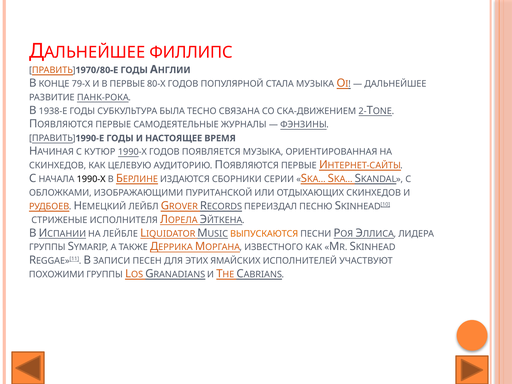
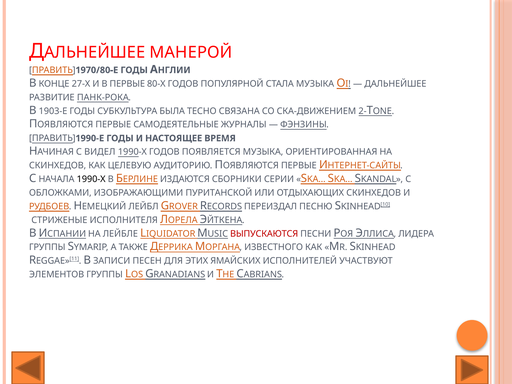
ФИЛЛИПС: ФИЛЛИПС -> МАНЕРОЙ
79-Х: 79-Х -> 27-Х
1938-Е: 1938-Е -> 1903-Е
КУТЮР: КУТЮР -> ВИДЕЛ
ВЫПУСКАЮТСЯ colour: orange -> red
ПОХОЖИМИ: ПОХОЖИМИ -> ЭЛЕМЕНТОВ
